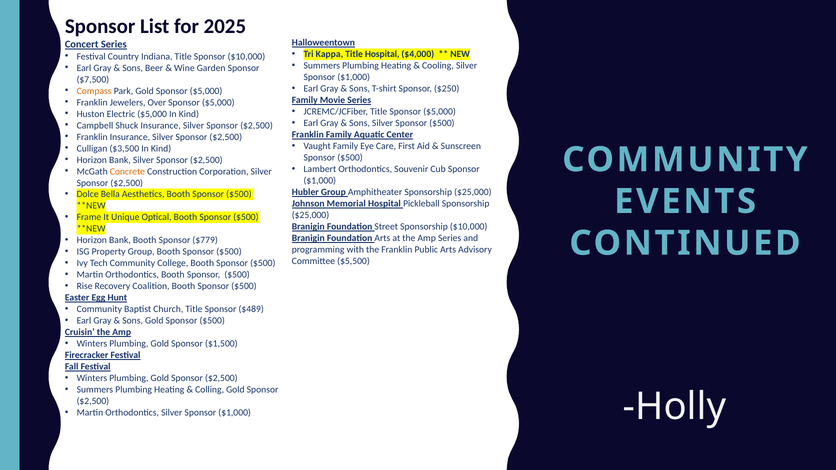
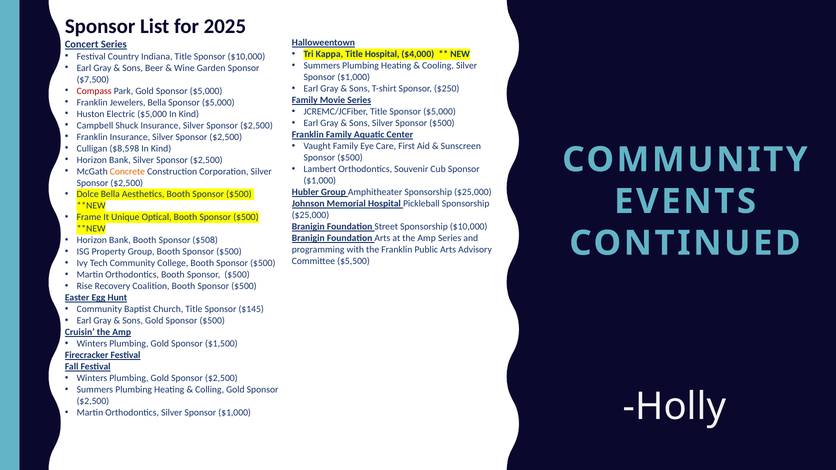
Compass colour: orange -> red
Jewelers Over: Over -> Bella
$3,500: $3,500 -> $8,598
$779: $779 -> $508
$489: $489 -> $145
